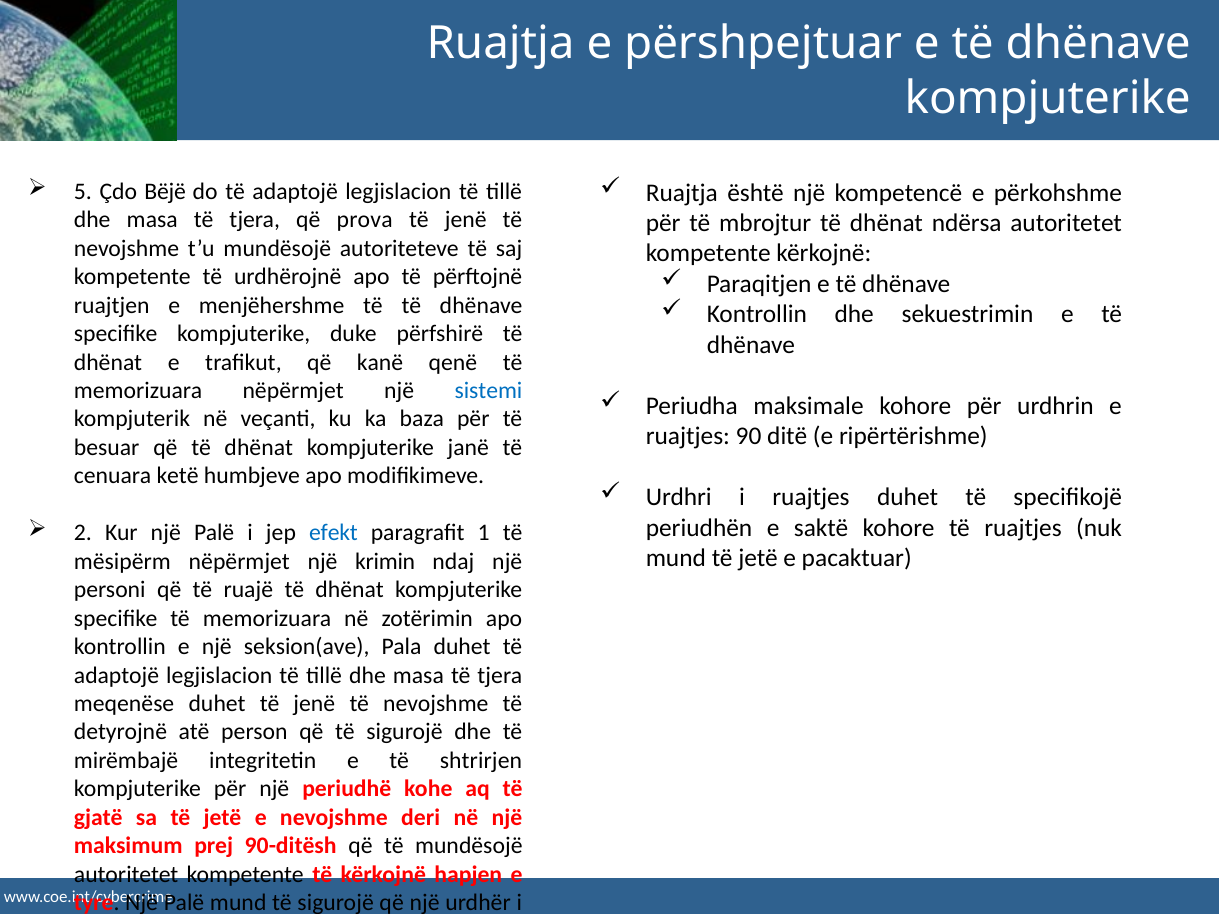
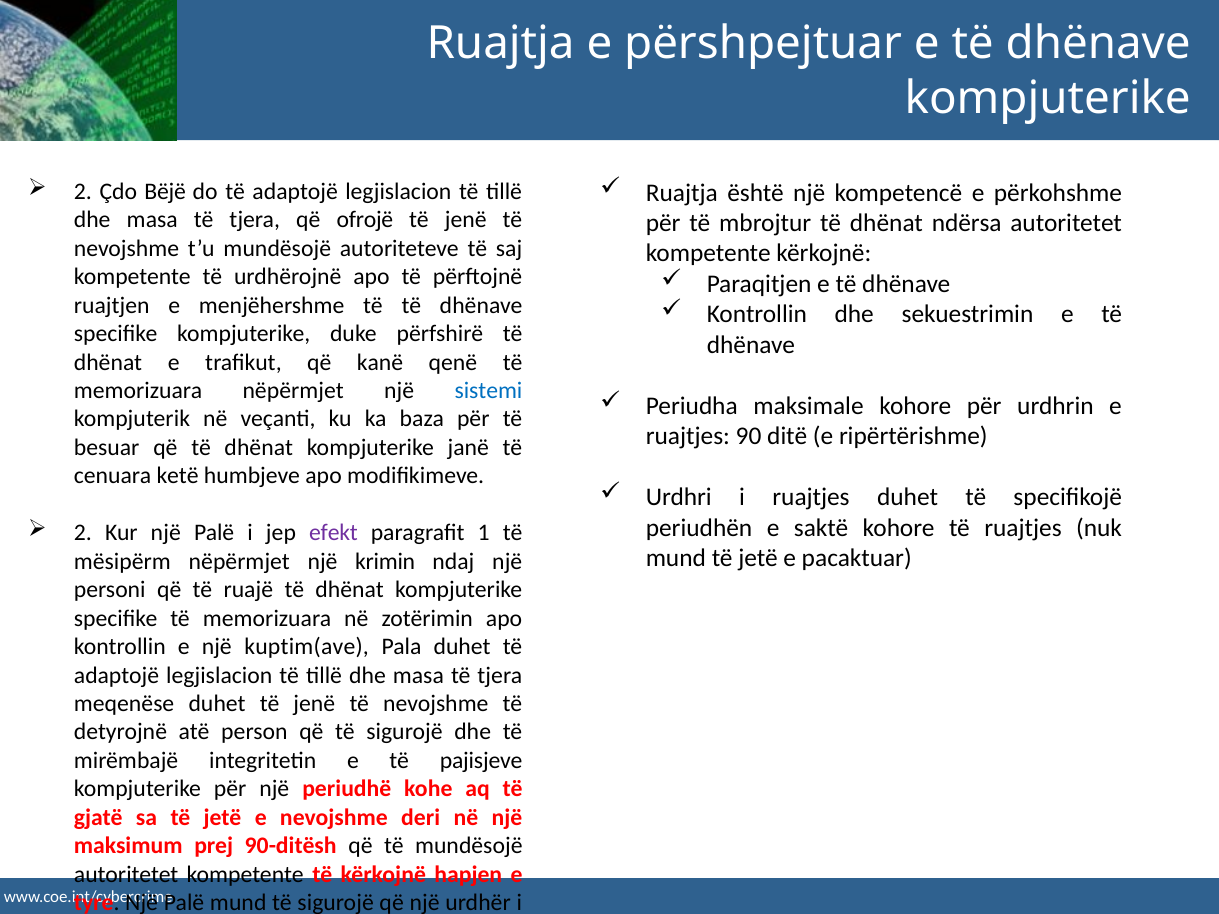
5 at (83, 192): 5 -> 2
prova: prova -> ofrojë
efekt colour: blue -> purple
seksion(ave: seksion(ave -> kuptim(ave
shtrirjen: shtrirjen -> pajisjeve
